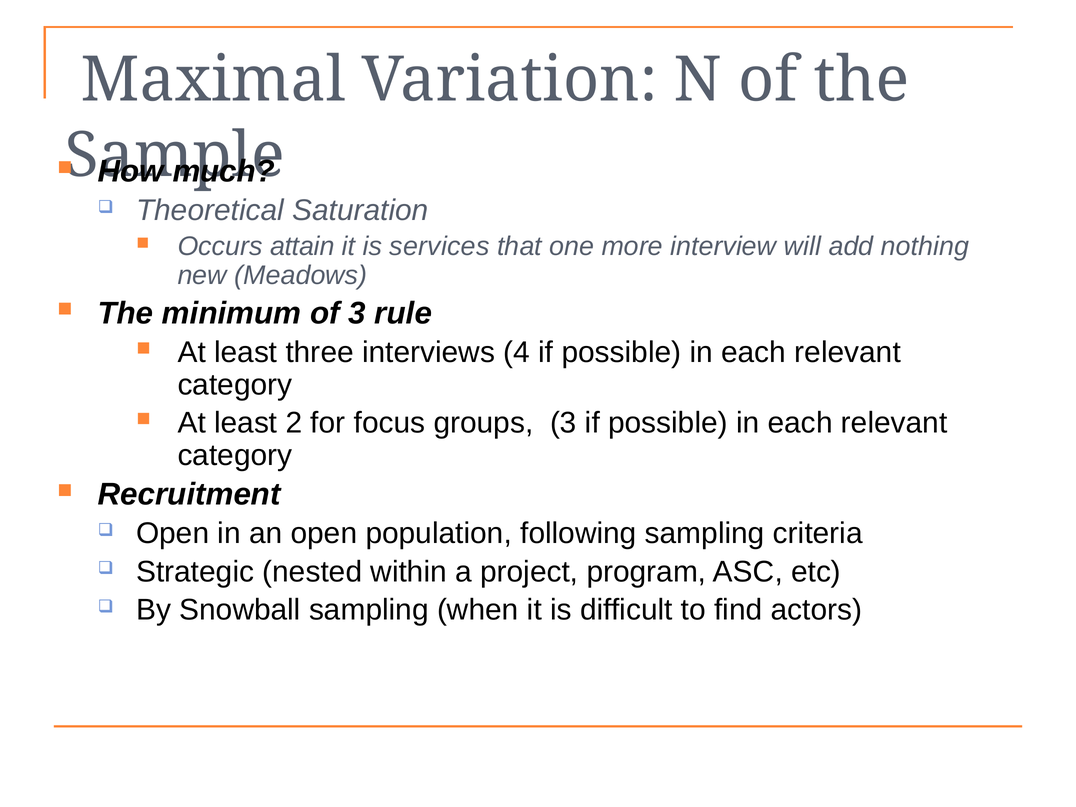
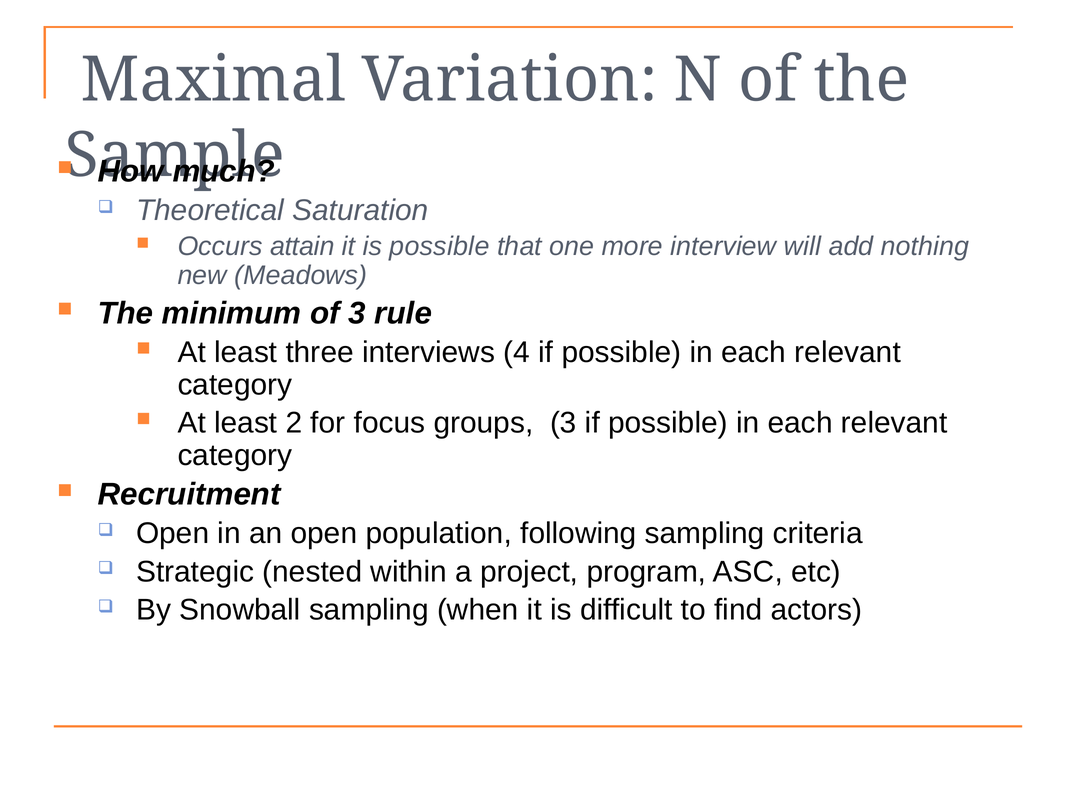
is services: services -> possible
